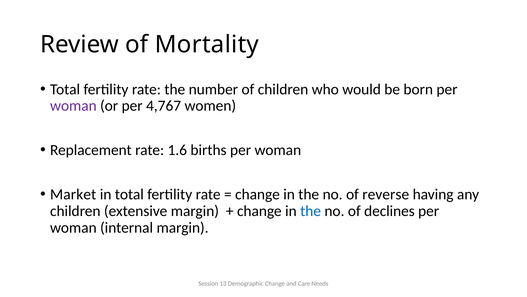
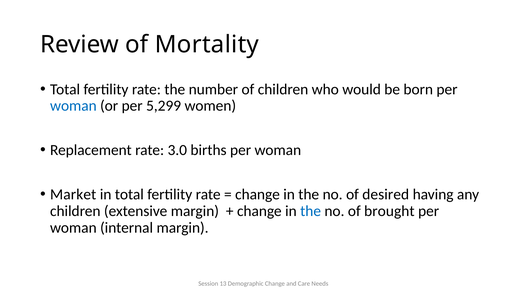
woman at (73, 106) colour: purple -> blue
4,767: 4,767 -> 5,299
1.6: 1.6 -> 3.0
reverse: reverse -> desired
declines: declines -> brought
